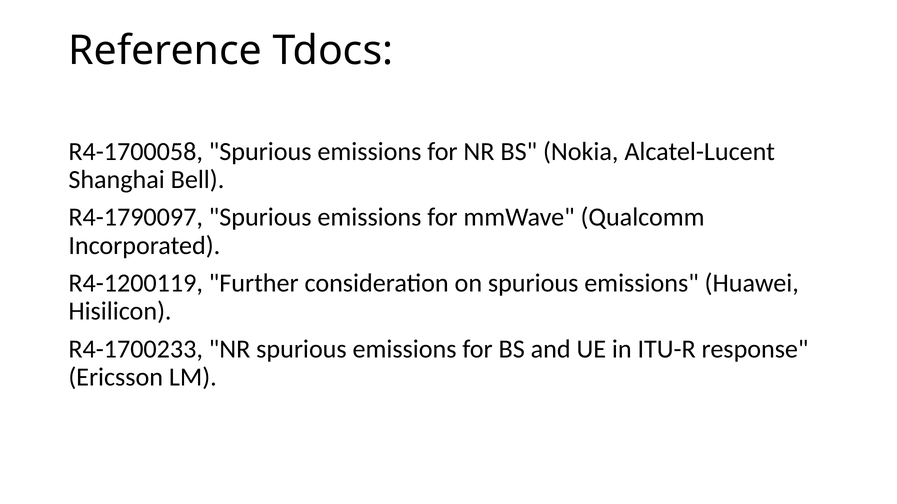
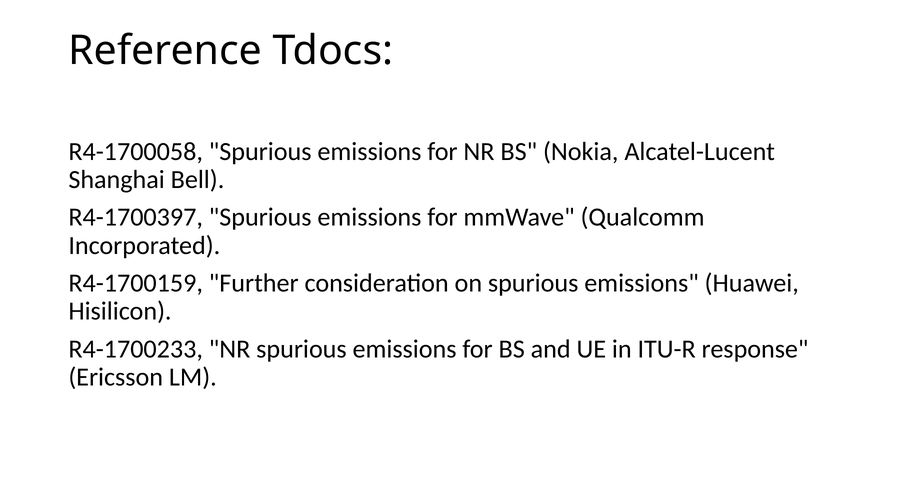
R4-1790097: R4-1790097 -> R4-1700397
R4-1200119: R4-1200119 -> R4-1700159
